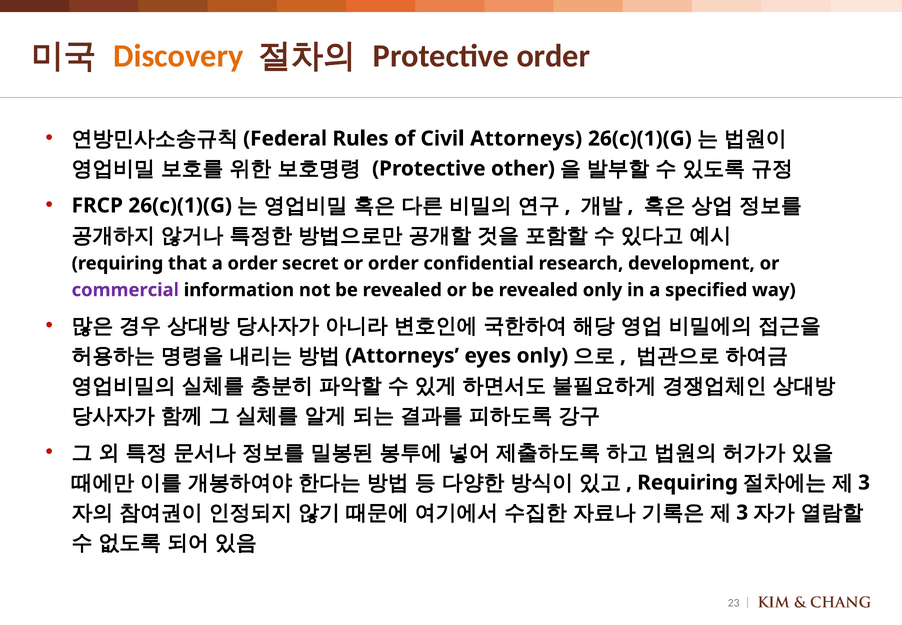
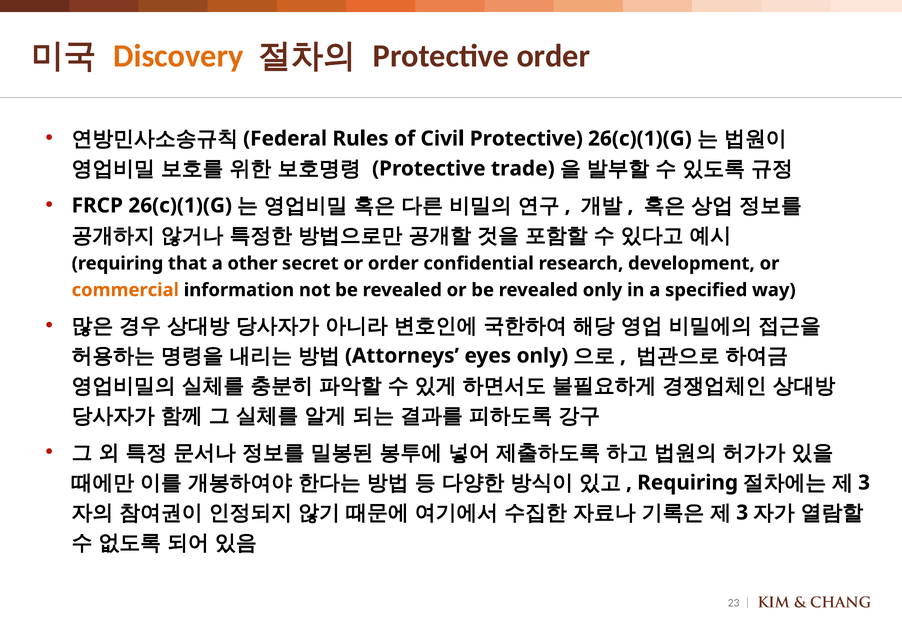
Civil Attorneys: Attorneys -> Protective
other: other -> trade
a order: order -> other
commercial colour: purple -> orange
